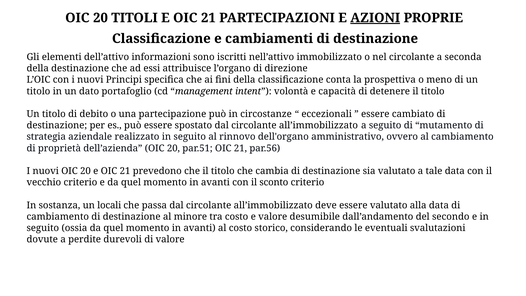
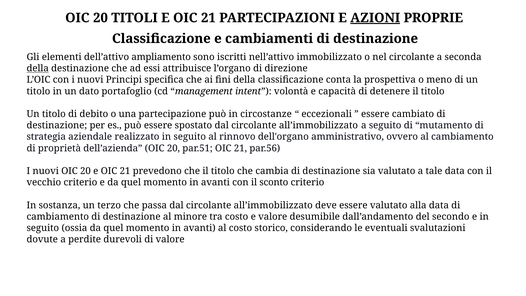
informazioni: informazioni -> ampliamento
della at (38, 68) underline: none -> present
locali: locali -> terzo
